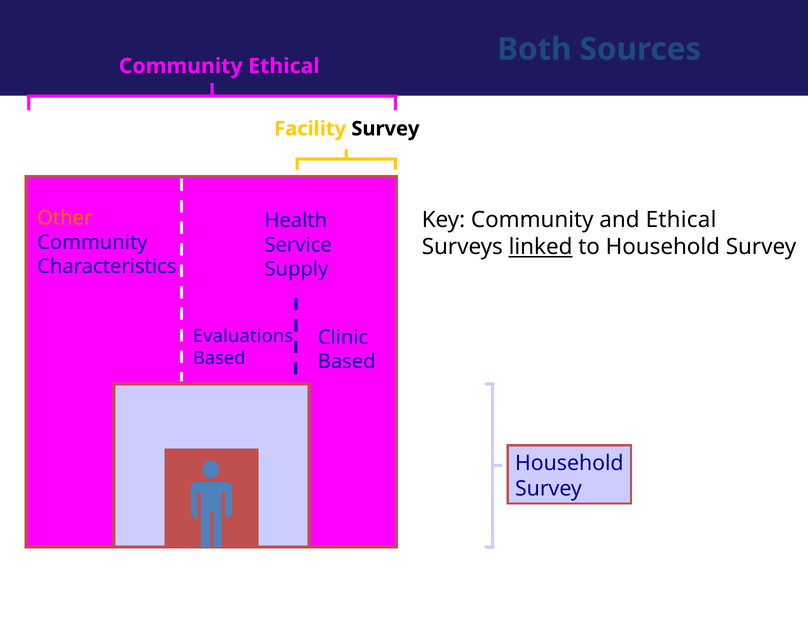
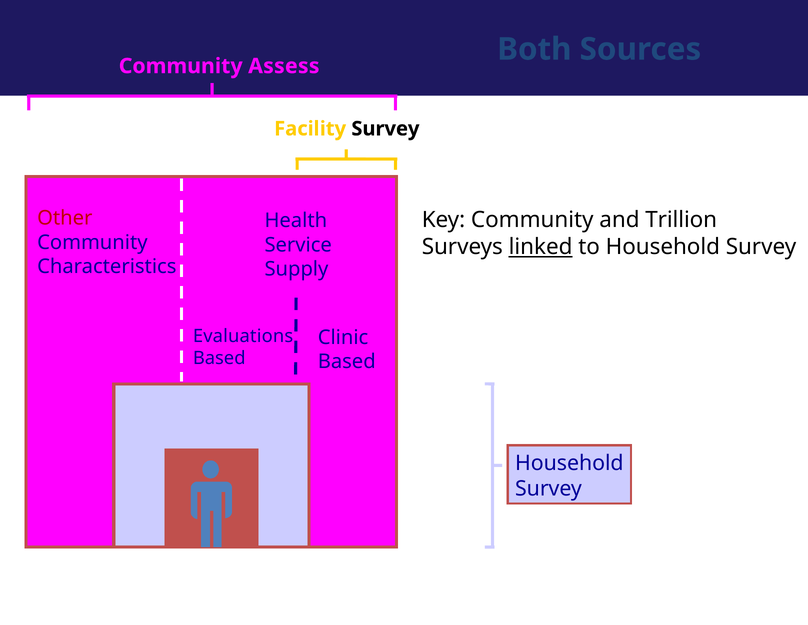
Community Ethical: Ethical -> Assess
Other colour: orange -> red
and Ethical: Ethical -> Trillion
